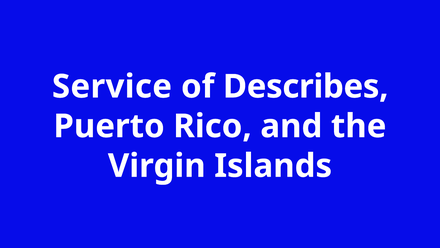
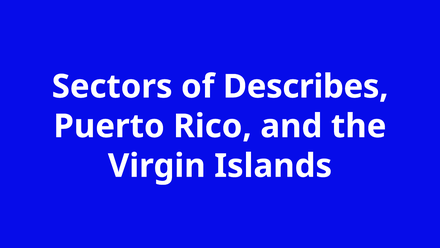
Service: Service -> Sectors
